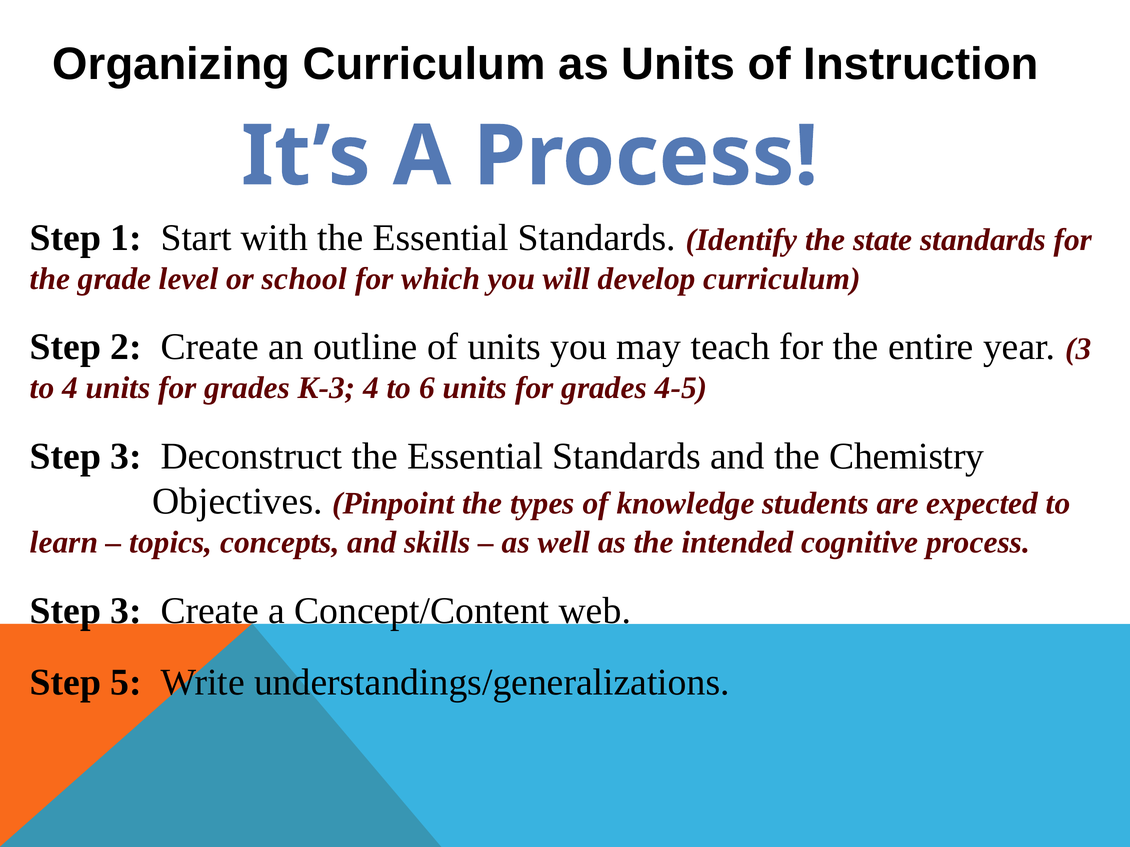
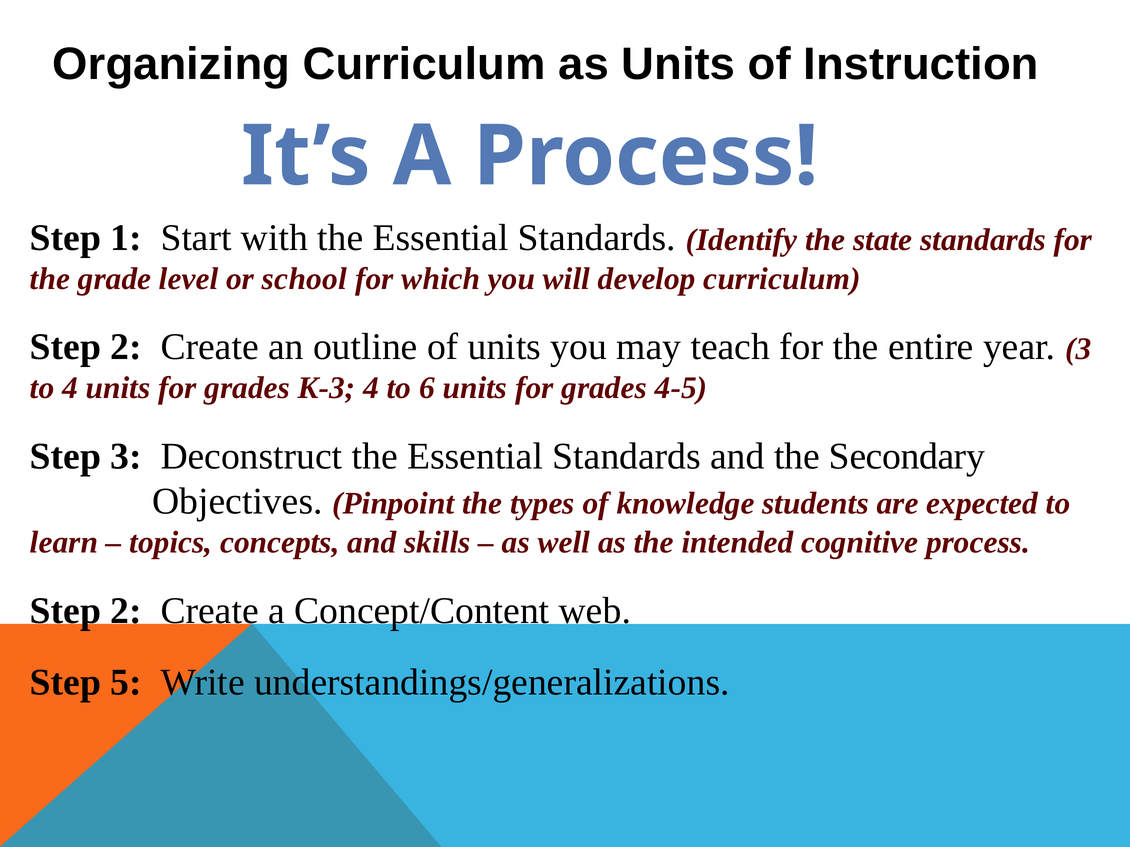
Chemistry: Chemistry -> Secondary
3 at (126, 611): 3 -> 2
